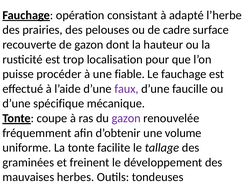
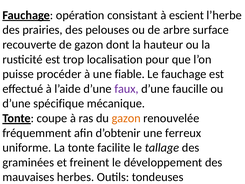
adapté: adapté -> escient
cadre: cadre -> arbre
gazon at (126, 118) colour: purple -> orange
volume: volume -> ferreux
